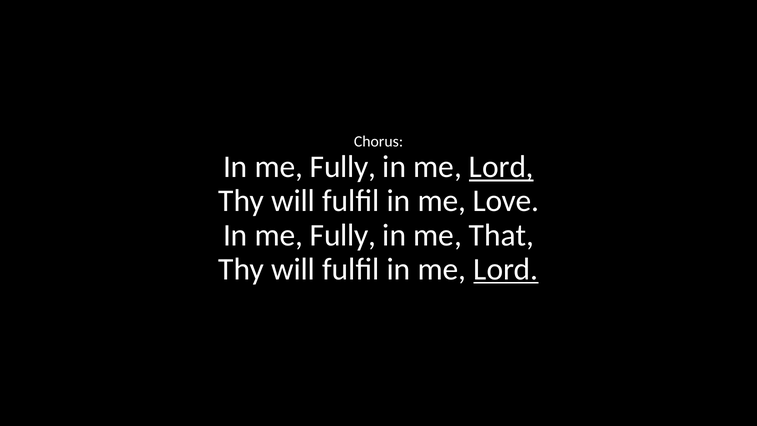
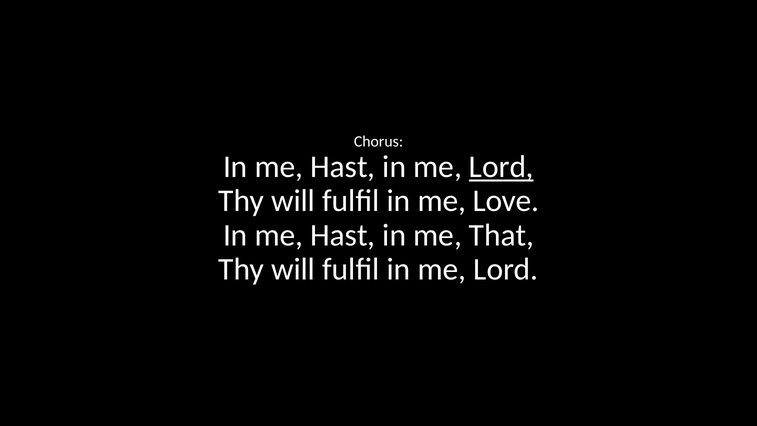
Fully at (343, 167): Fully -> Hast
Fully at (343, 235): Fully -> Hast
Lord at (506, 269) underline: present -> none
